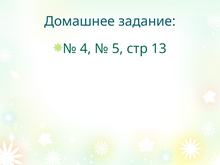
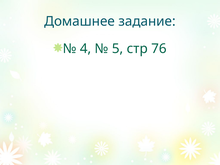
13: 13 -> 76
